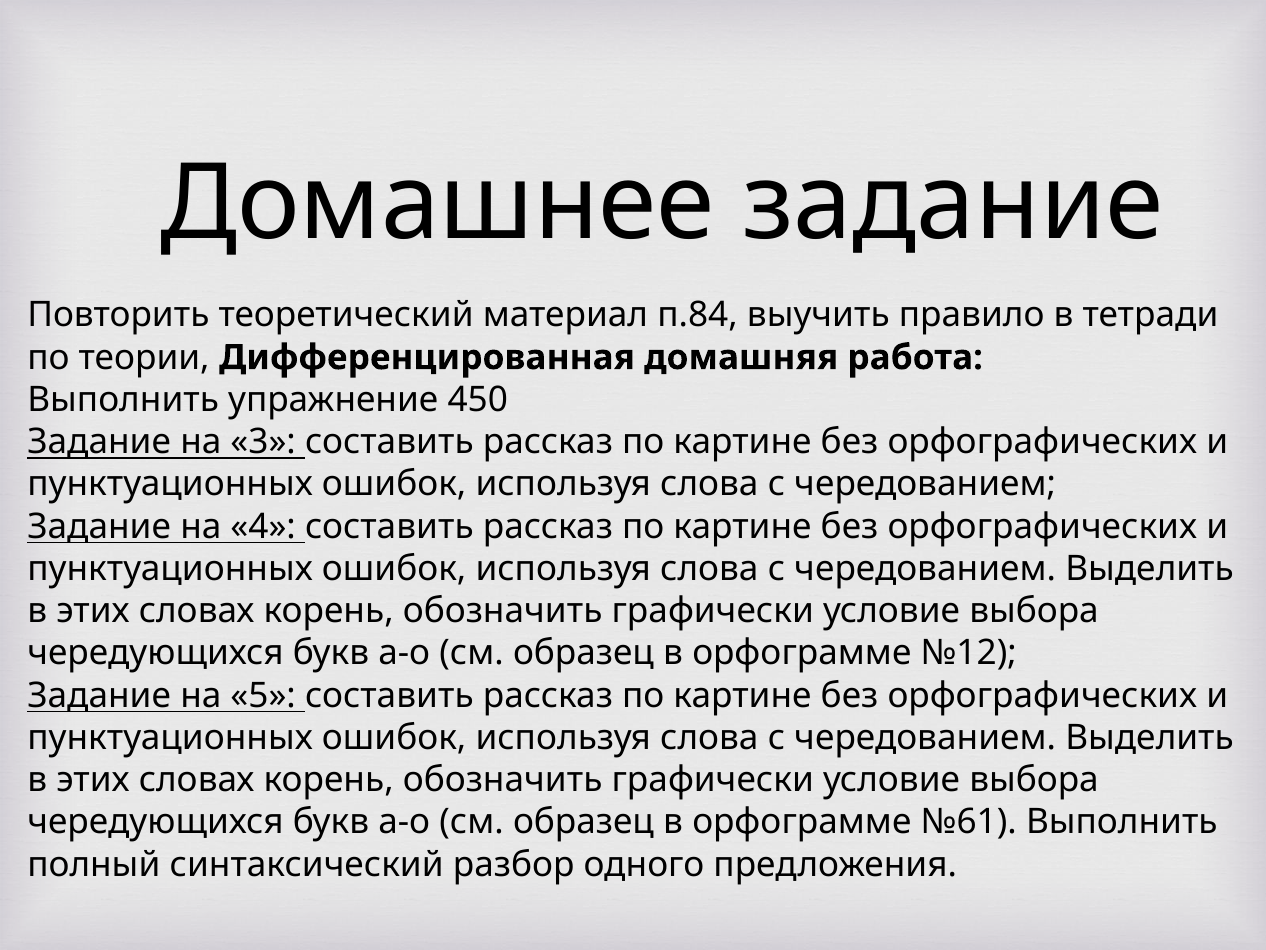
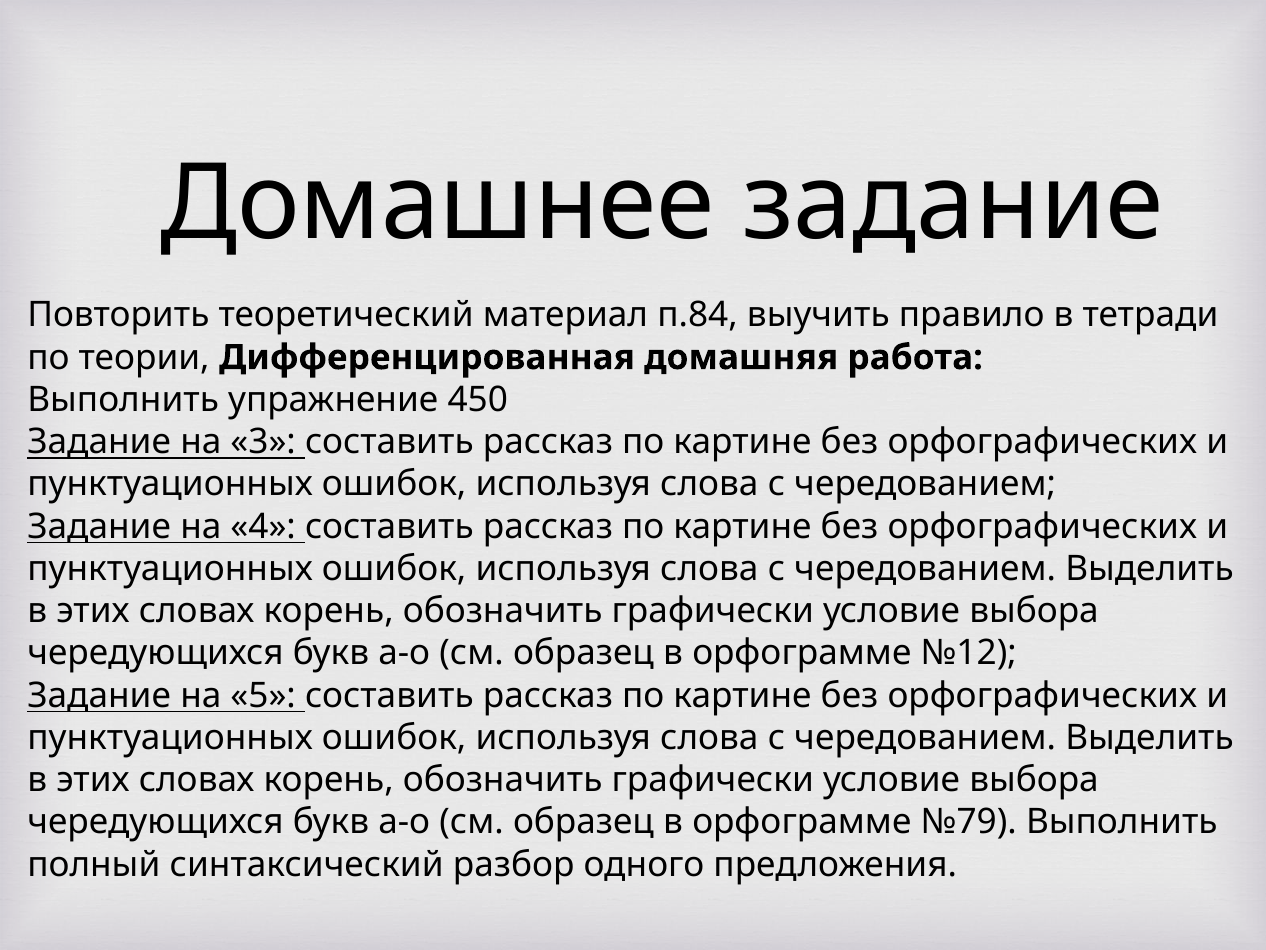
№61: №61 -> №79
